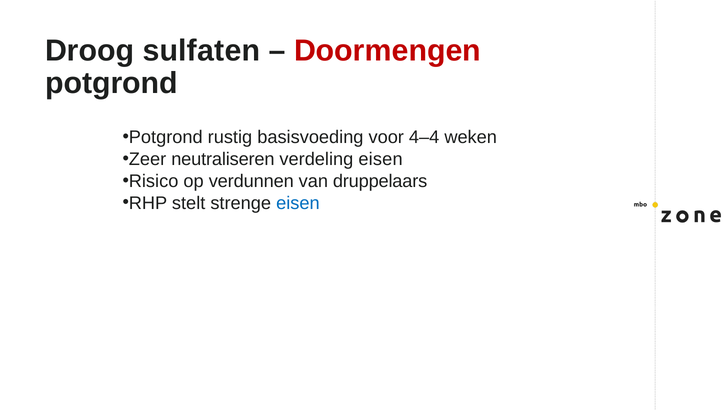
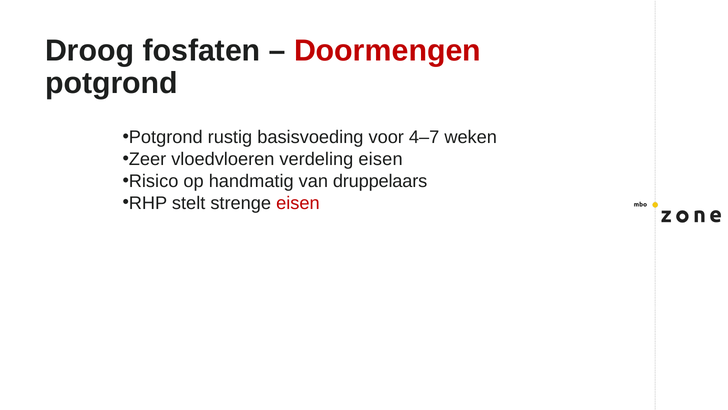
sulfaten: sulfaten -> fosfaten
4–4: 4–4 -> 4–7
neutraliseren: neutraliseren -> vloedvloeren
verdunnen: verdunnen -> handmatig
eisen at (298, 203) colour: blue -> red
